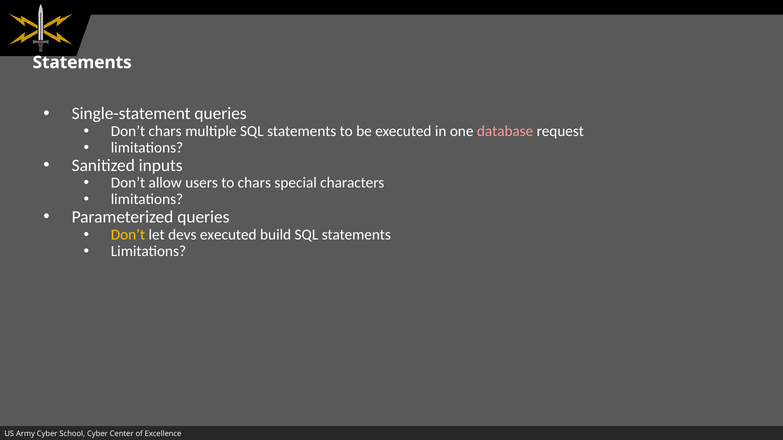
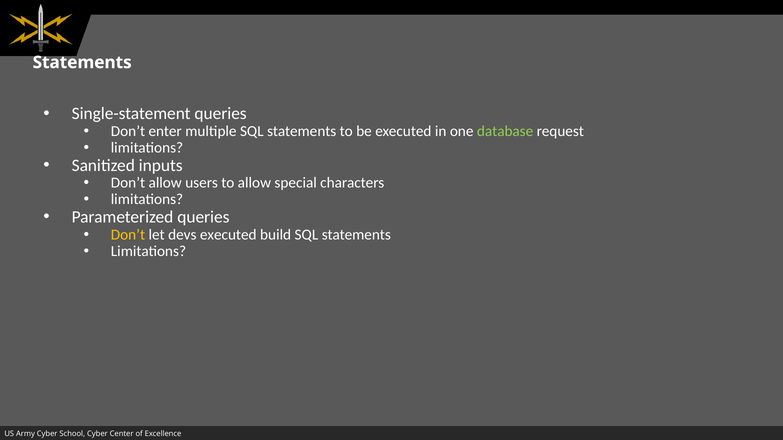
Don’t chars: chars -> enter
database colour: pink -> light green
to chars: chars -> allow
